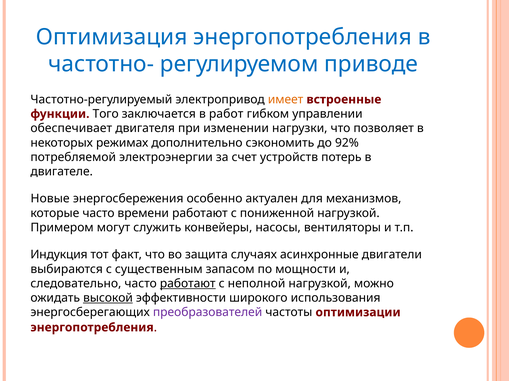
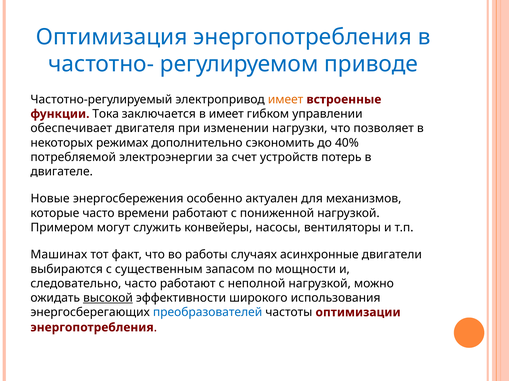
Того: Того -> Тока
в работ: работ -> имеет
92%: 92% -> 40%
Индукция: Индукция -> Машинах
защита: защита -> работы
работают at (188, 284) underline: present -> none
преобразователей colour: purple -> blue
